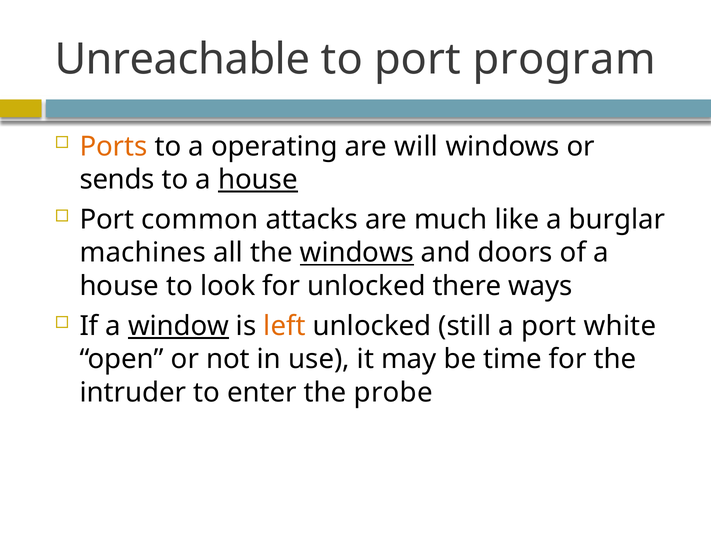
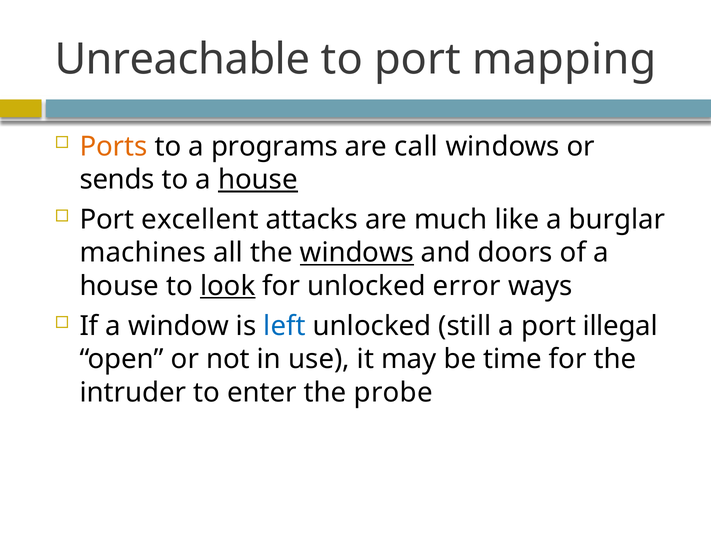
program: program -> mapping
operating: operating -> programs
will: will -> call
common: common -> excellent
look underline: none -> present
there: there -> error
window underline: present -> none
left colour: orange -> blue
white: white -> illegal
